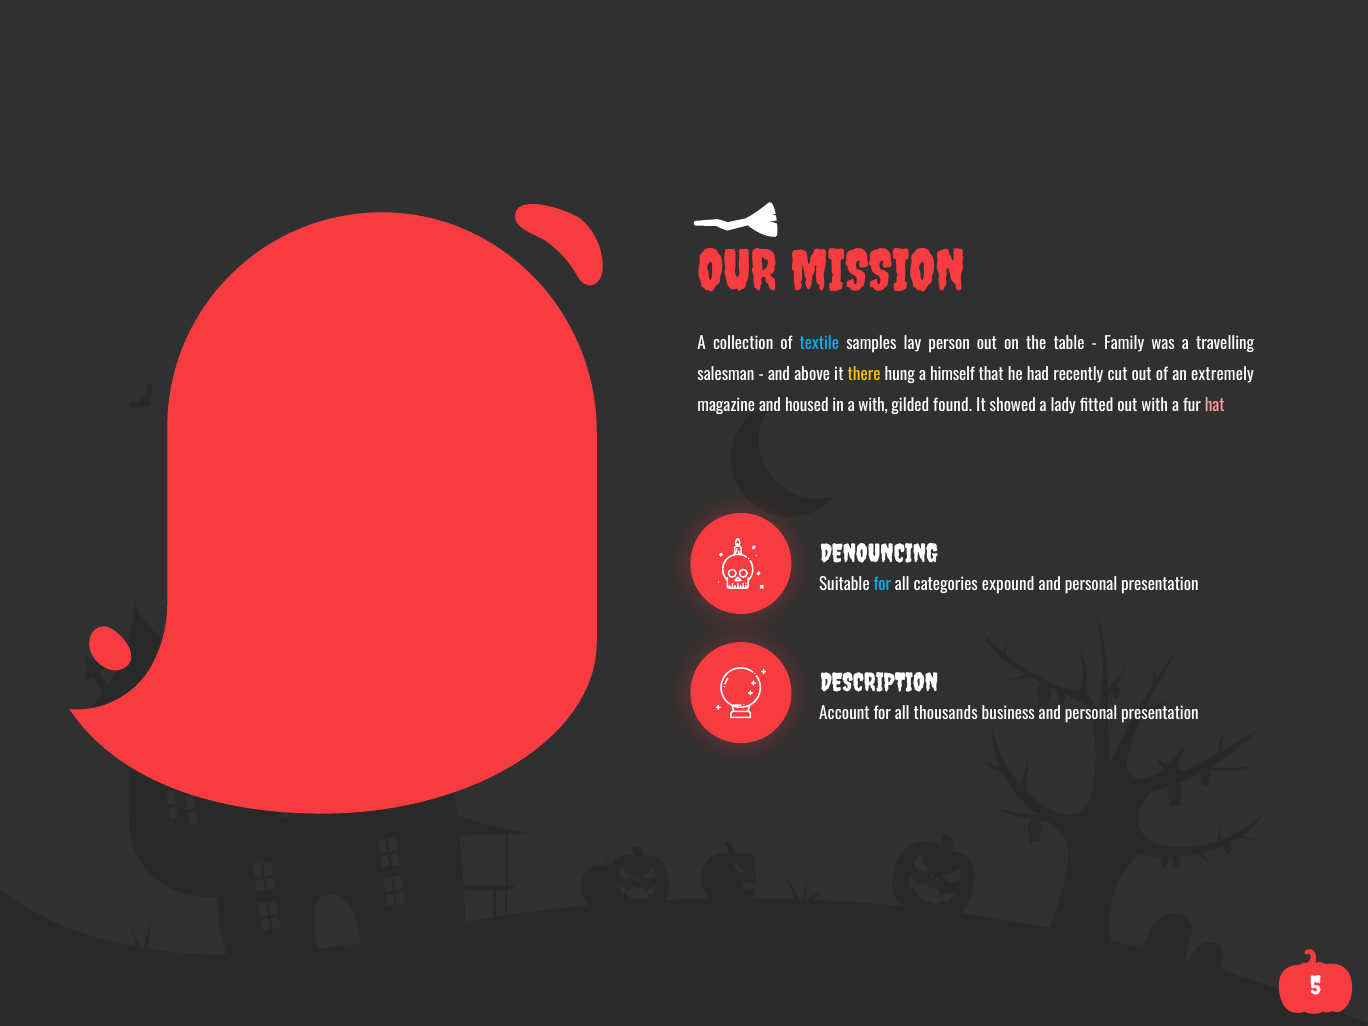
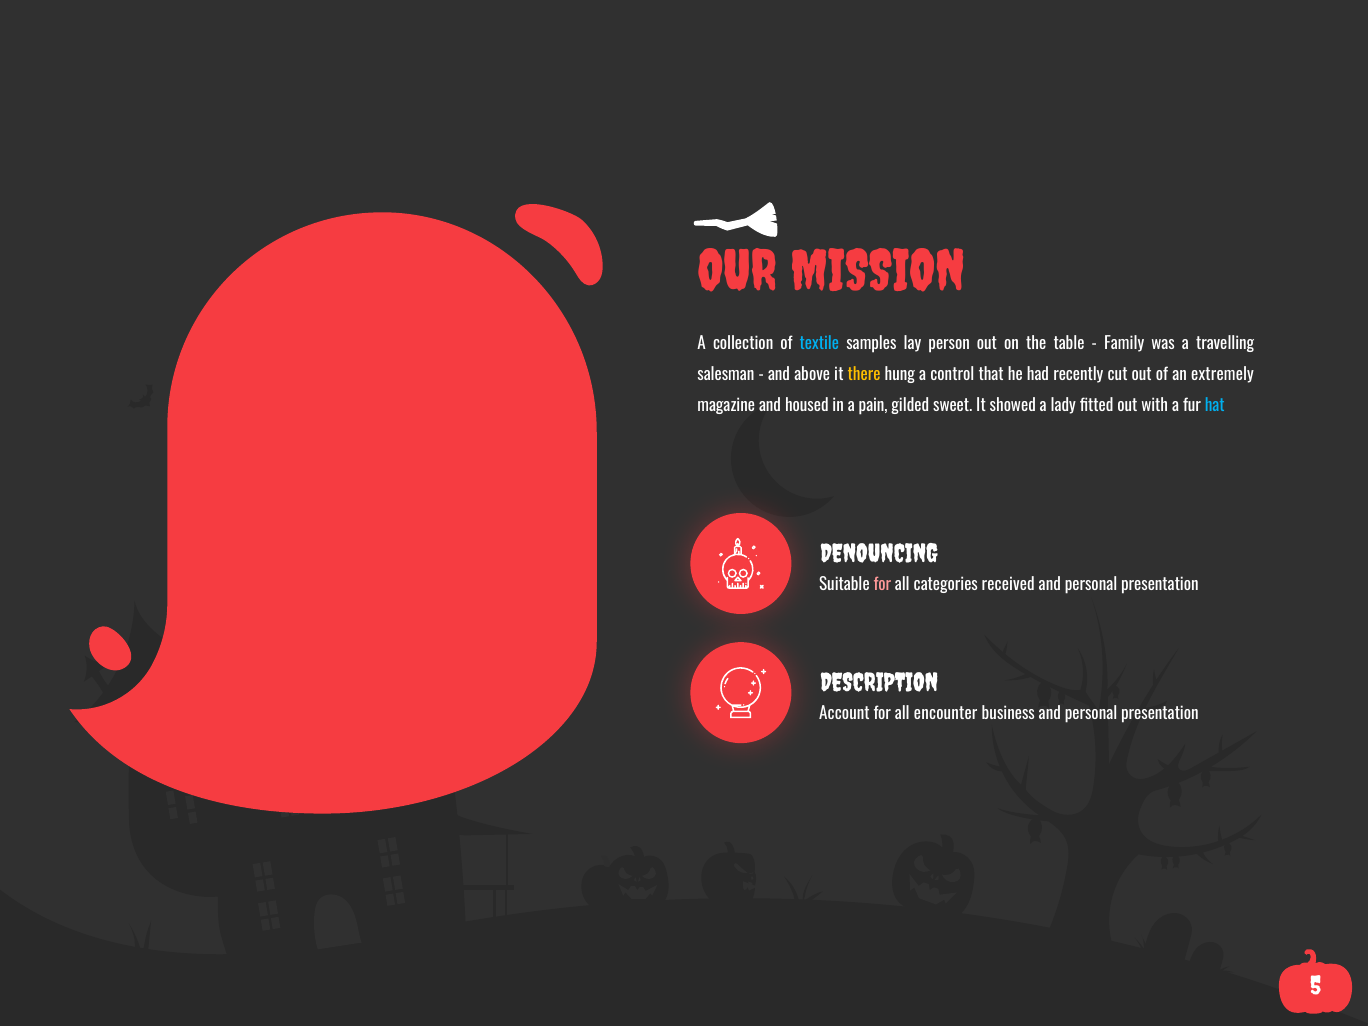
himself: himself -> control
a with: with -> pain
found: found -> sweet
hat colour: pink -> light blue
for at (882, 584) colour: light blue -> pink
expound: expound -> received
thousands: thousands -> encounter
